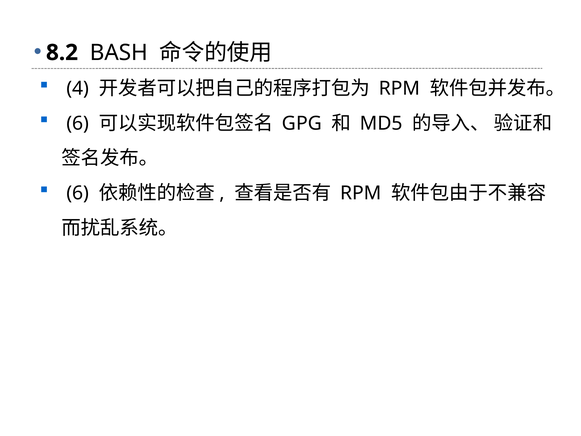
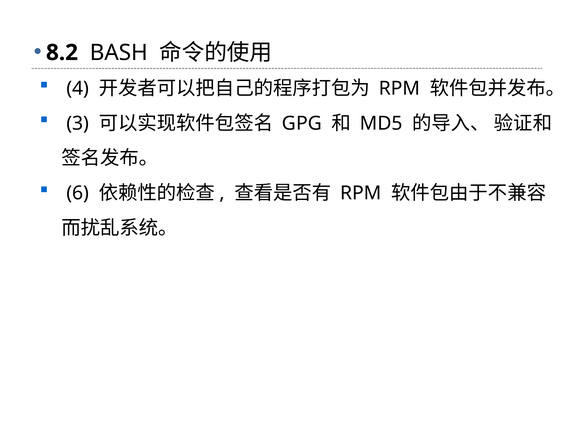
6 at (78, 123): 6 -> 3
